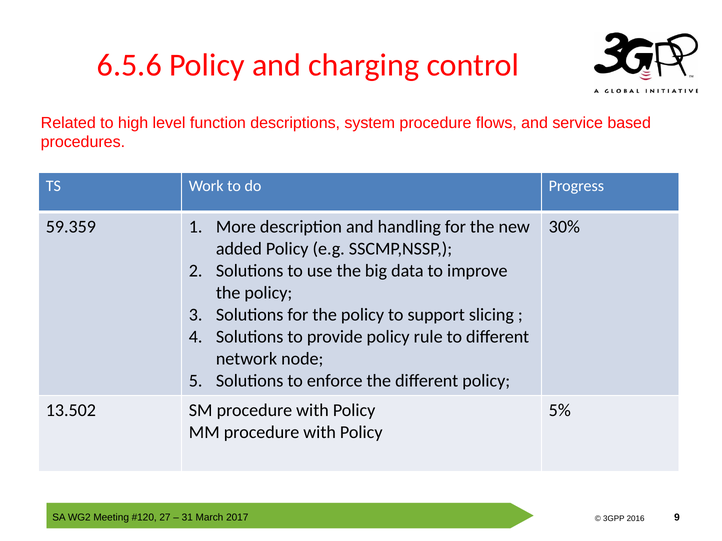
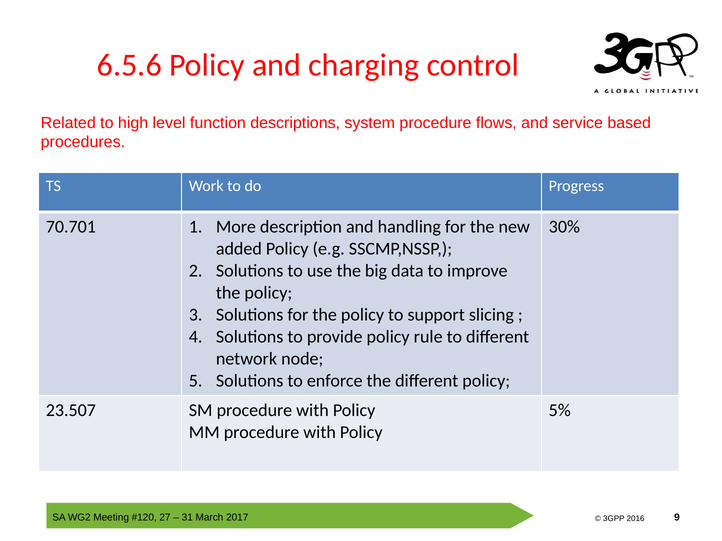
59.359: 59.359 -> 70.701
13.502: 13.502 -> 23.507
